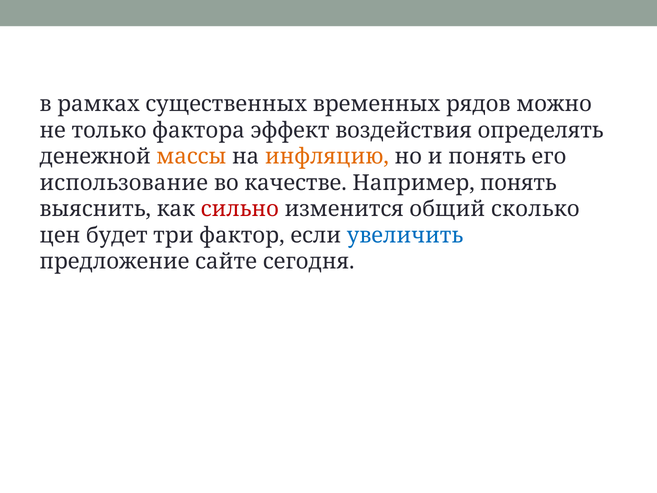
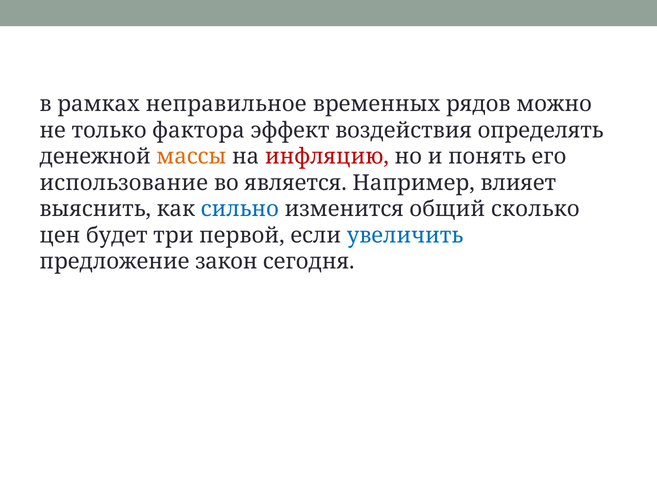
существенных: существенных -> неправильное
инфляцию colour: orange -> red
качестве: качестве -> является
понять: понять -> влияет
сильно colour: red -> blue
фактор: фактор -> первой
сайте: сайте -> закон
